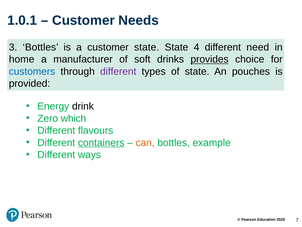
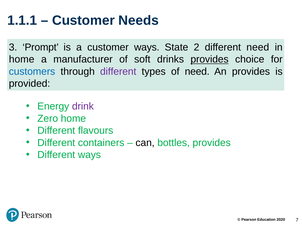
1.0.1: 1.0.1 -> 1.1.1
3 Bottles: Bottles -> Prompt
customer state: state -> ways
4: 4 -> 2
of state: state -> need
An pouches: pouches -> provides
drink colour: black -> purple
Zero which: which -> home
containers underline: present -> none
can colour: orange -> black
bottles example: example -> provides
